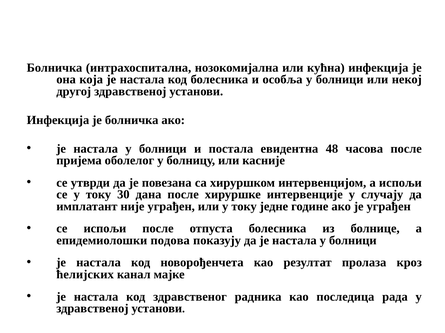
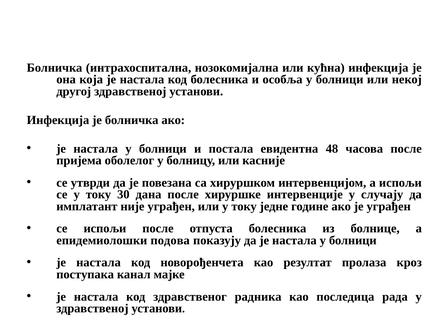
ћелијских: ћелијских -> поступака
